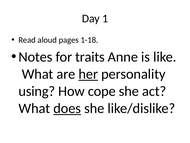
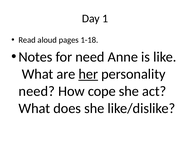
for traits: traits -> need
using at (37, 91): using -> need
does underline: present -> none
